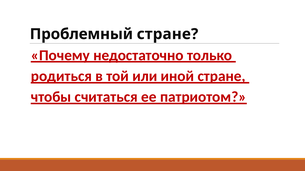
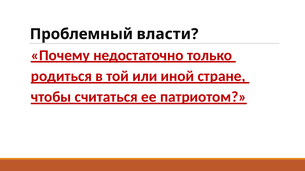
Проблемный стране: стране -> власти
